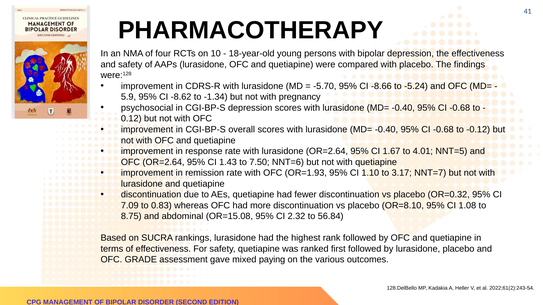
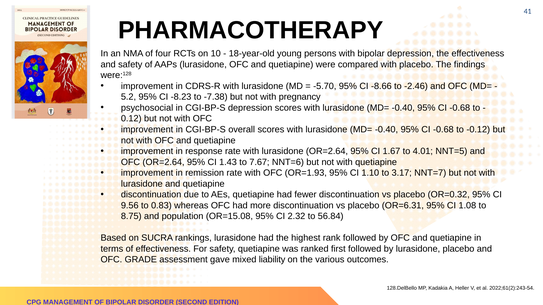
-5.24: -5.24 -> -2.46
5.9: 5.9 -> 5.2
-8.62: -8.62 -> -8.23
-1.34: -1.34 -> -7.38
7.50: 7.50 -> 7.67
7.09: 7.09 -> 9.56
OR=8.10: OR=8.10 -> OR=6.31
abdominal: abdominal -> population
paying: paying -> liability
